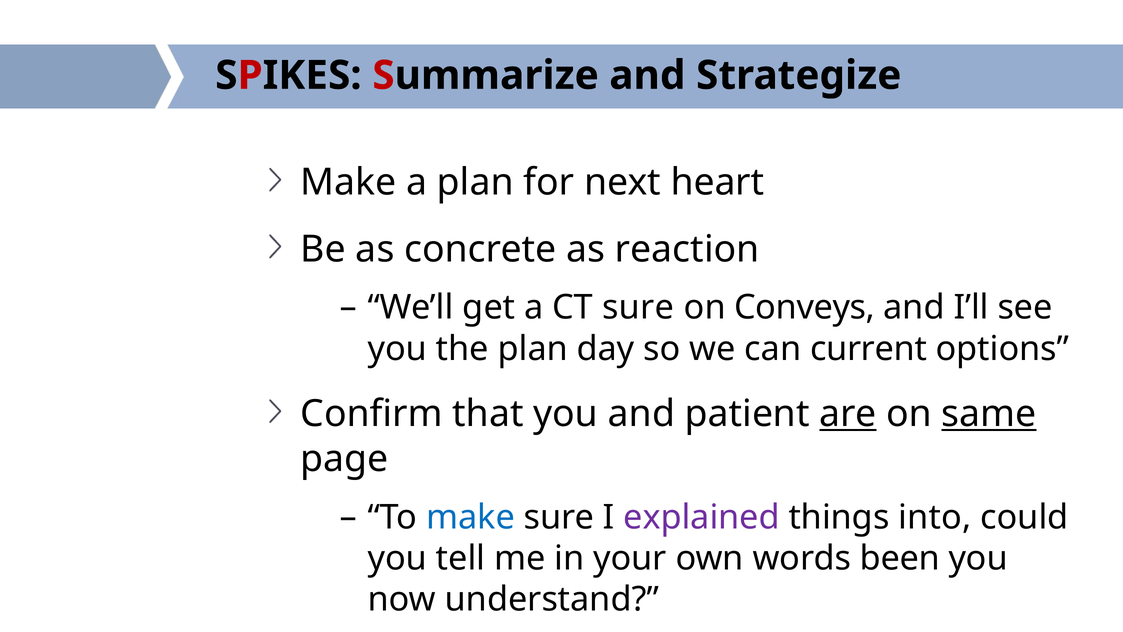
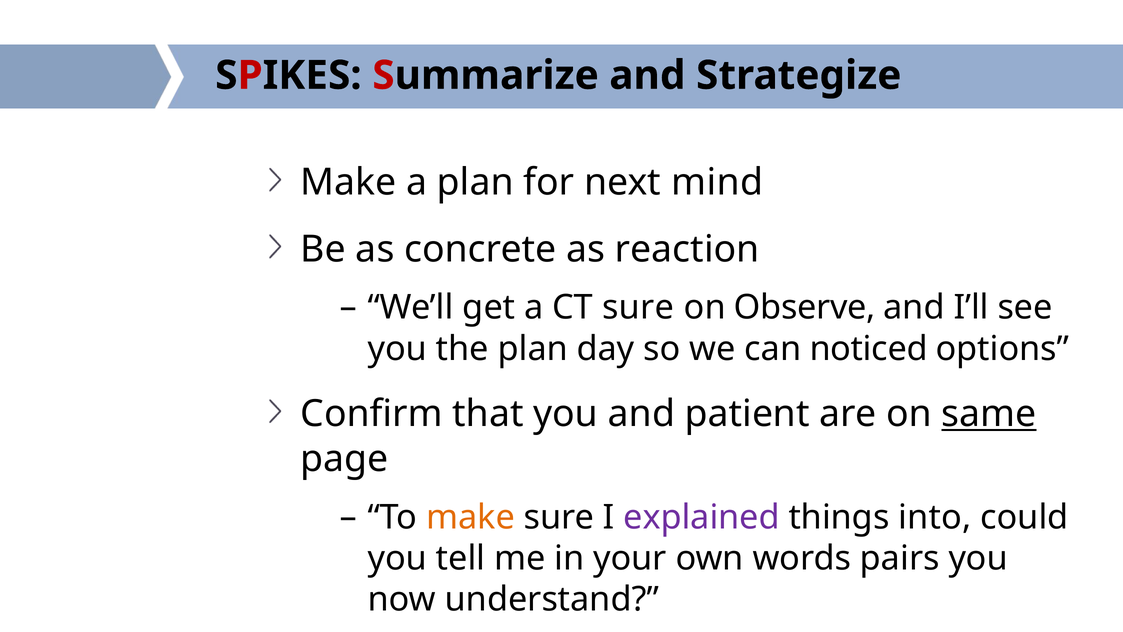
heart: heart -> mind
Conveys: Conveys -> Observe
current: current -> noticed
are underline: present -> none
make at (471, 517) colour: blue -> orange
been: been -> pairs
